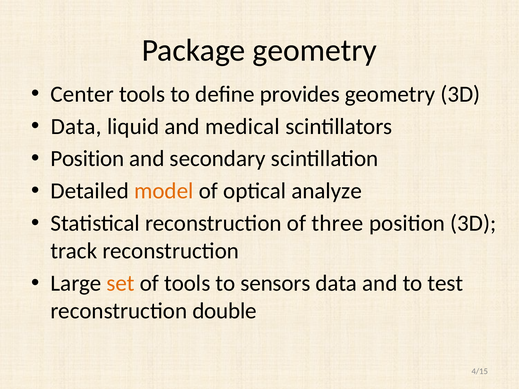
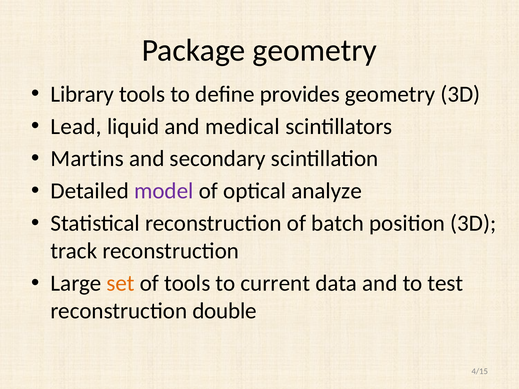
Center: Center -> Library
Data at (76, 126): Data -> Lead
Position at (87, 159): Position -> Martins
model colour: orange -> purple
three: three -> batch
sensors: sensors -> current
